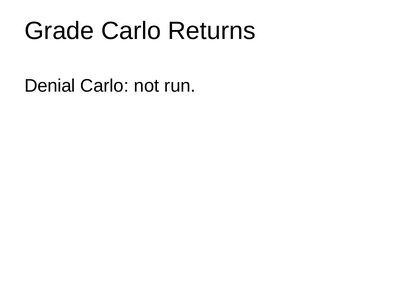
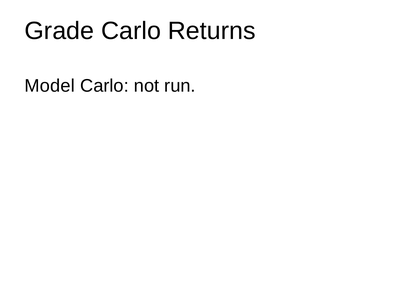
Denial: Denial -> Model
